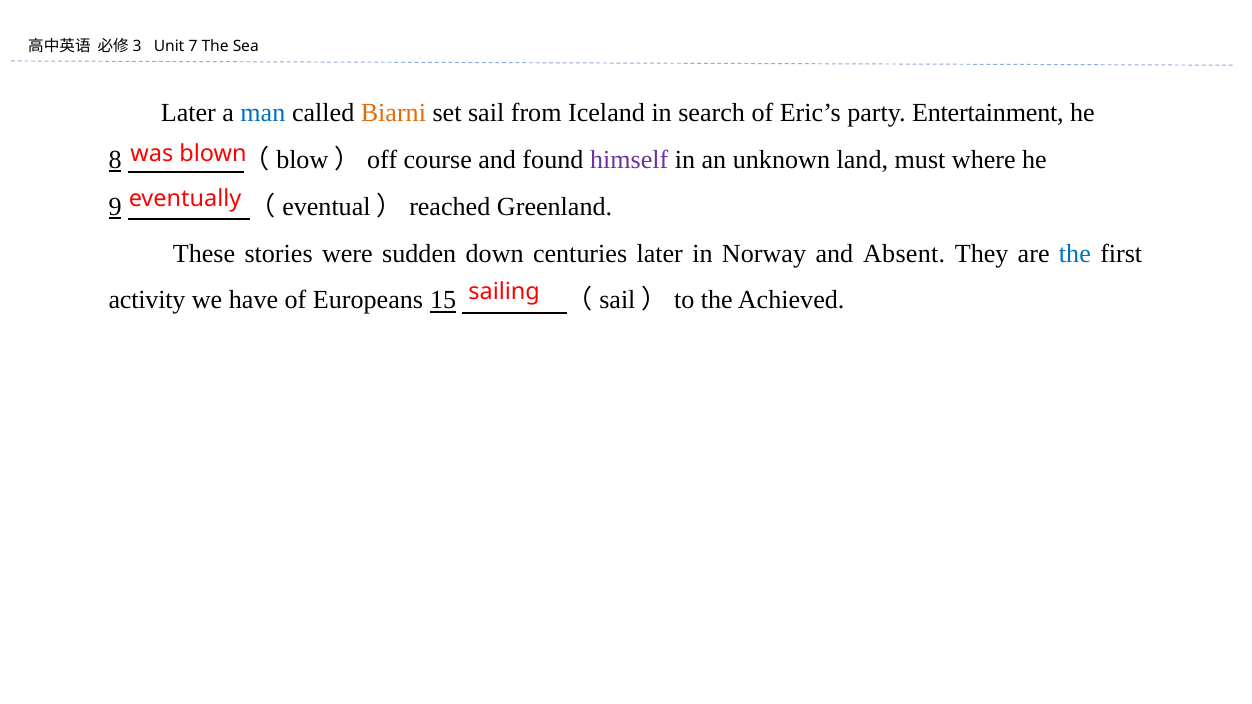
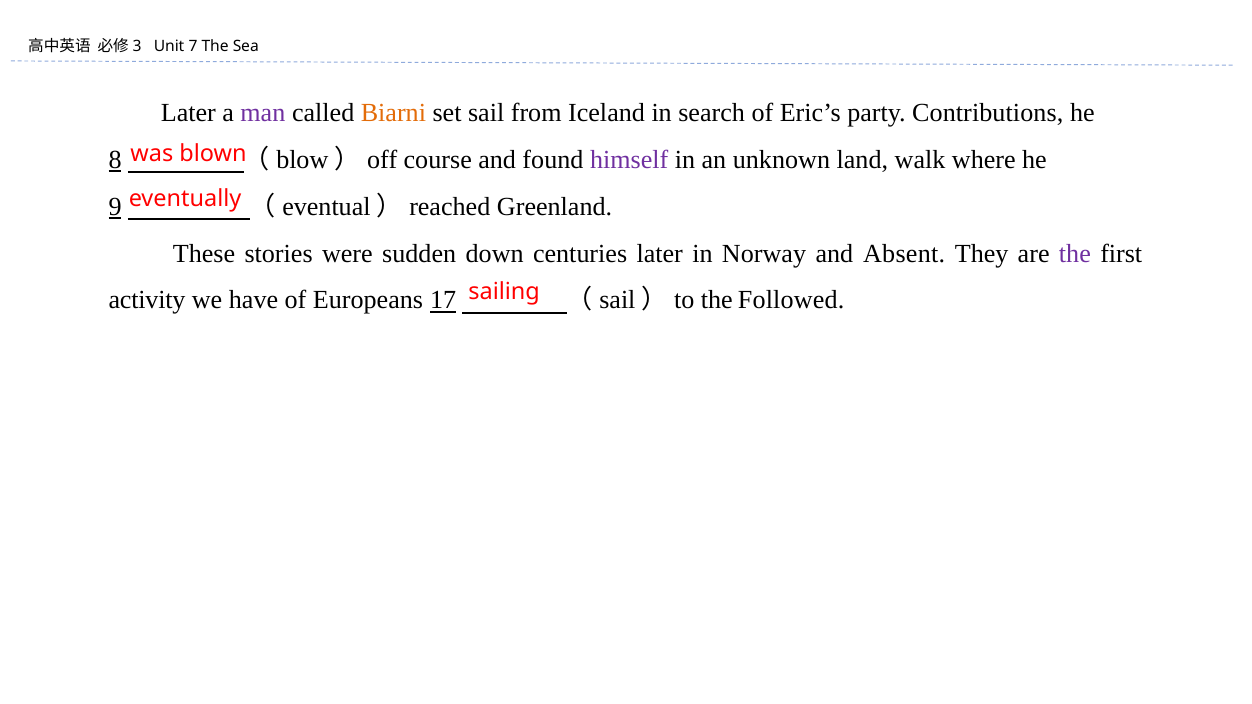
man colour: blue -> purple
Entertainment: Entertainment -> Contributions
must: must -> walk
the at (1075, 254) colour: blue -> purple
15: 15 -> 17
Achieved: Achieved -> Followed
